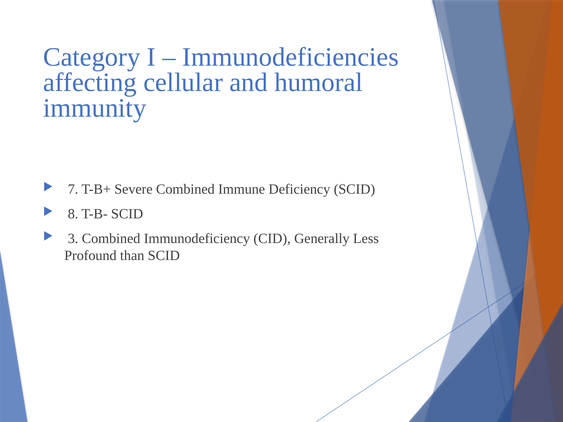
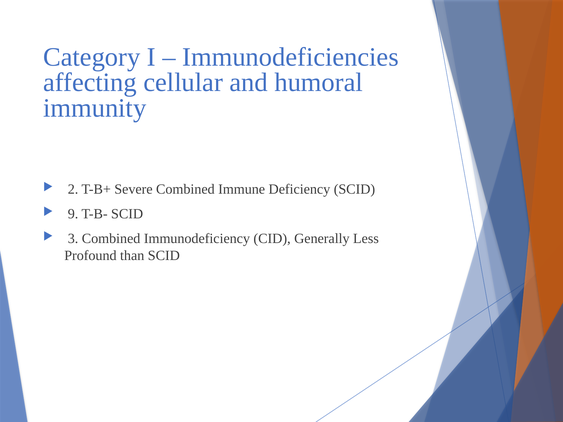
7: 7 -> 2
8: 8 -> 9
